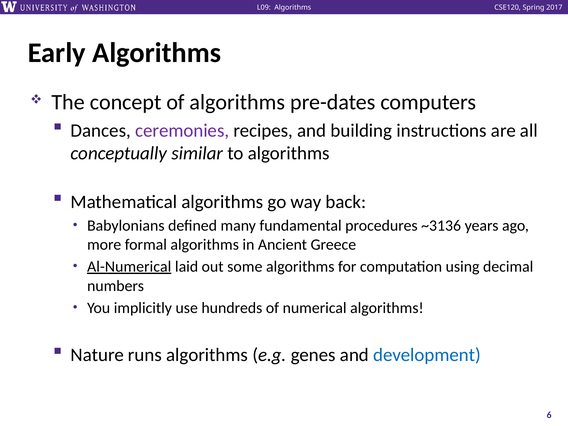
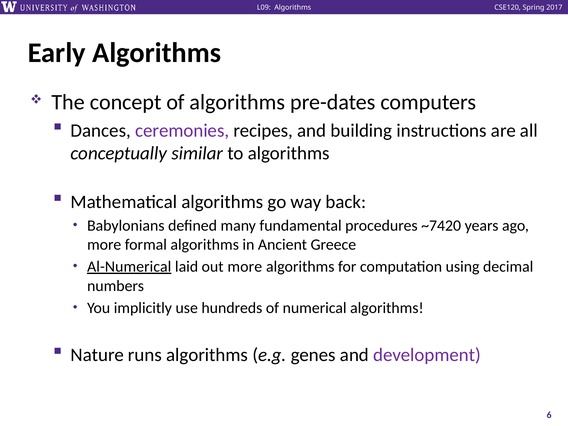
~3136: ~3136 -> ~7420
out some: some -> more
development colour: blue -> purple
